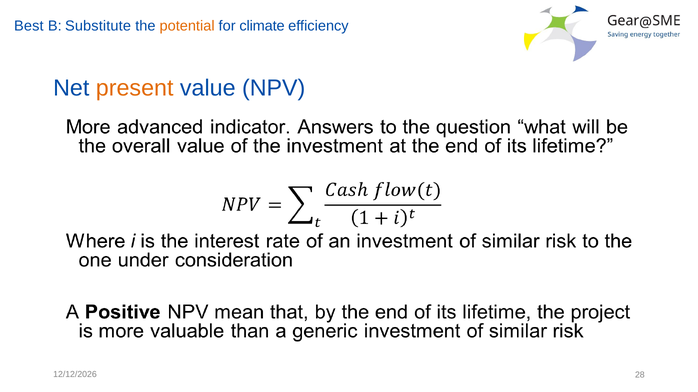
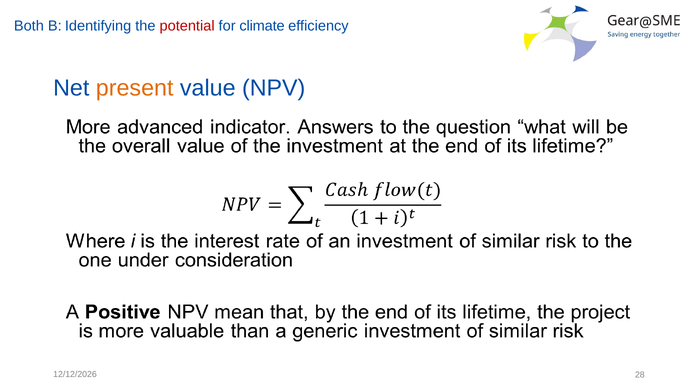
Best: Best -> Both
Substitute: Substitute -> Identifying
potential colour: orange -> red
